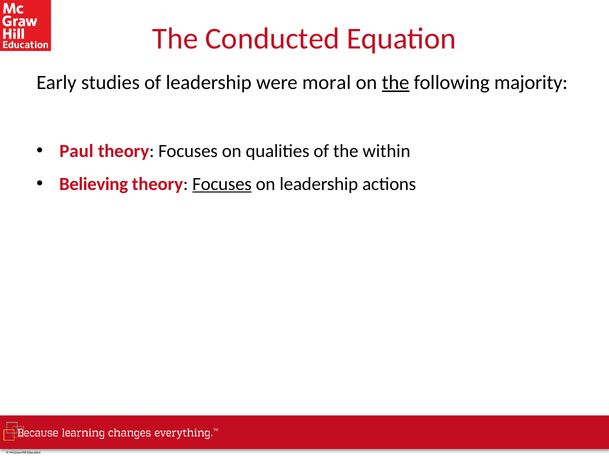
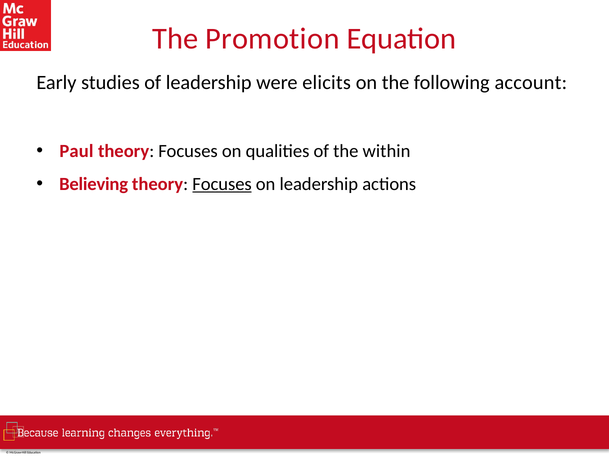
Conducted: Conducted -> Promotion
moral: moral -> elicits
the at (396, 83) underline: present -> none
majority: majority -> account
